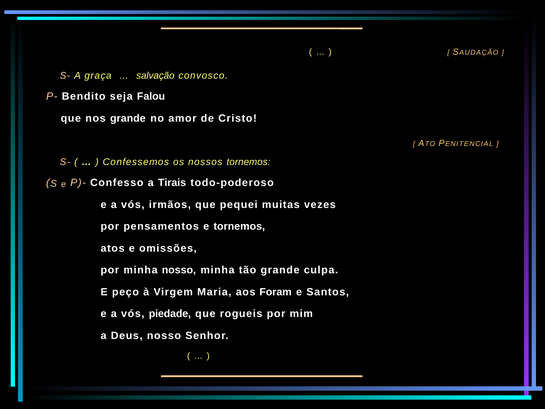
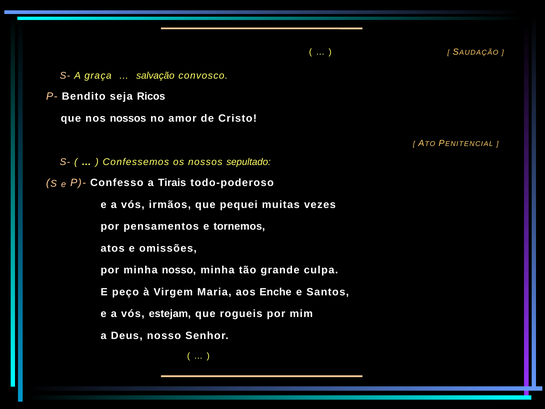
Falou: Falou -> Ricos
nos grande: grande -> nossos
nossos tornemos: tornemos -> sepultado
Foram: Foram -> Enche
piedade: piedade -> estejam
